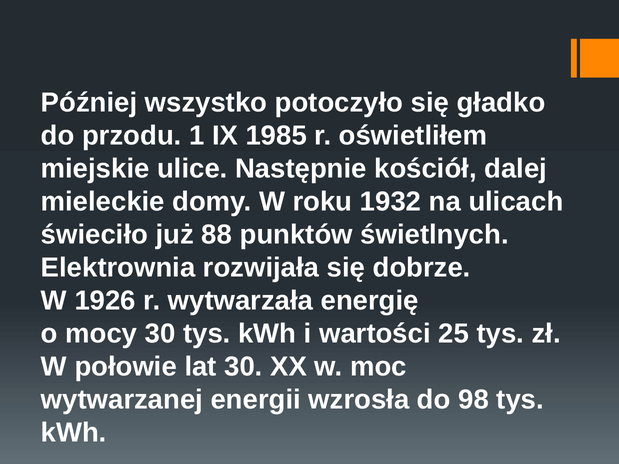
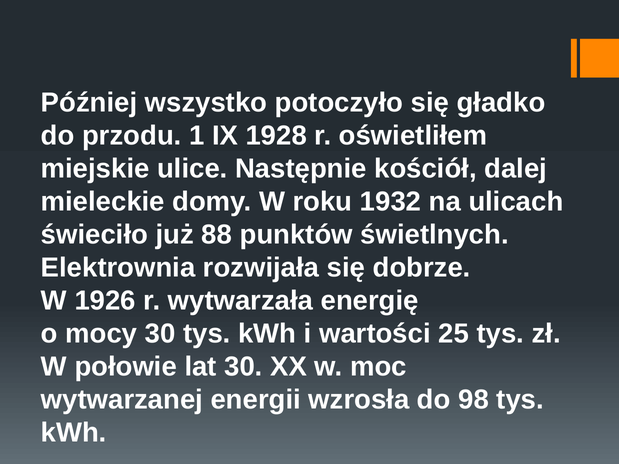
1985: 1985 -> 1928
